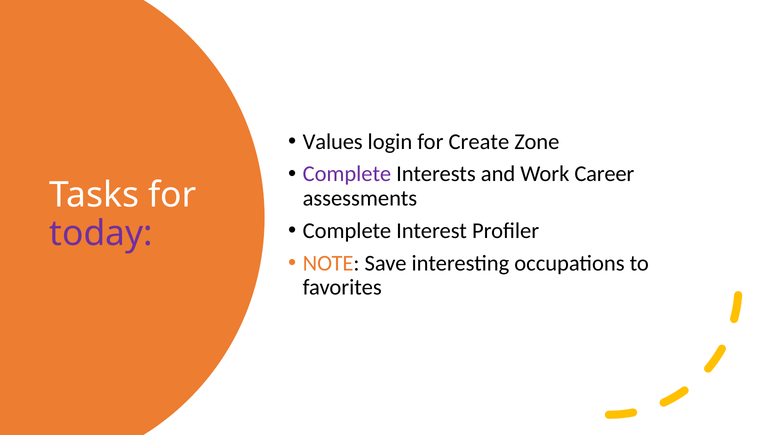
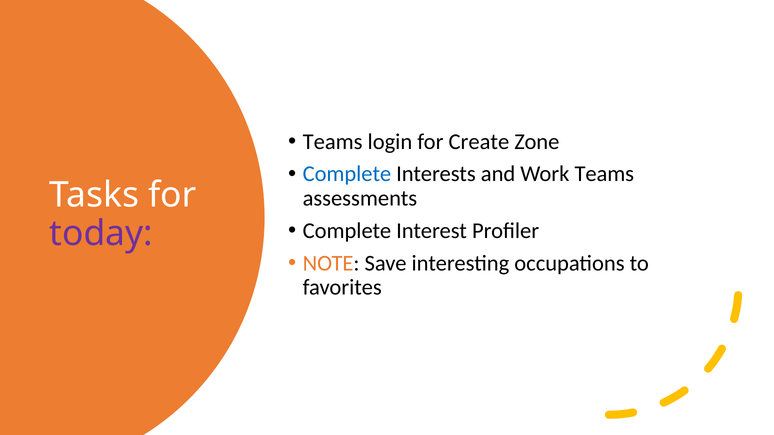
Values at (333, 142): Values -> Teams
Complete at (347, 174) colour: purple -> blue
Work Career: Career -> Teams
